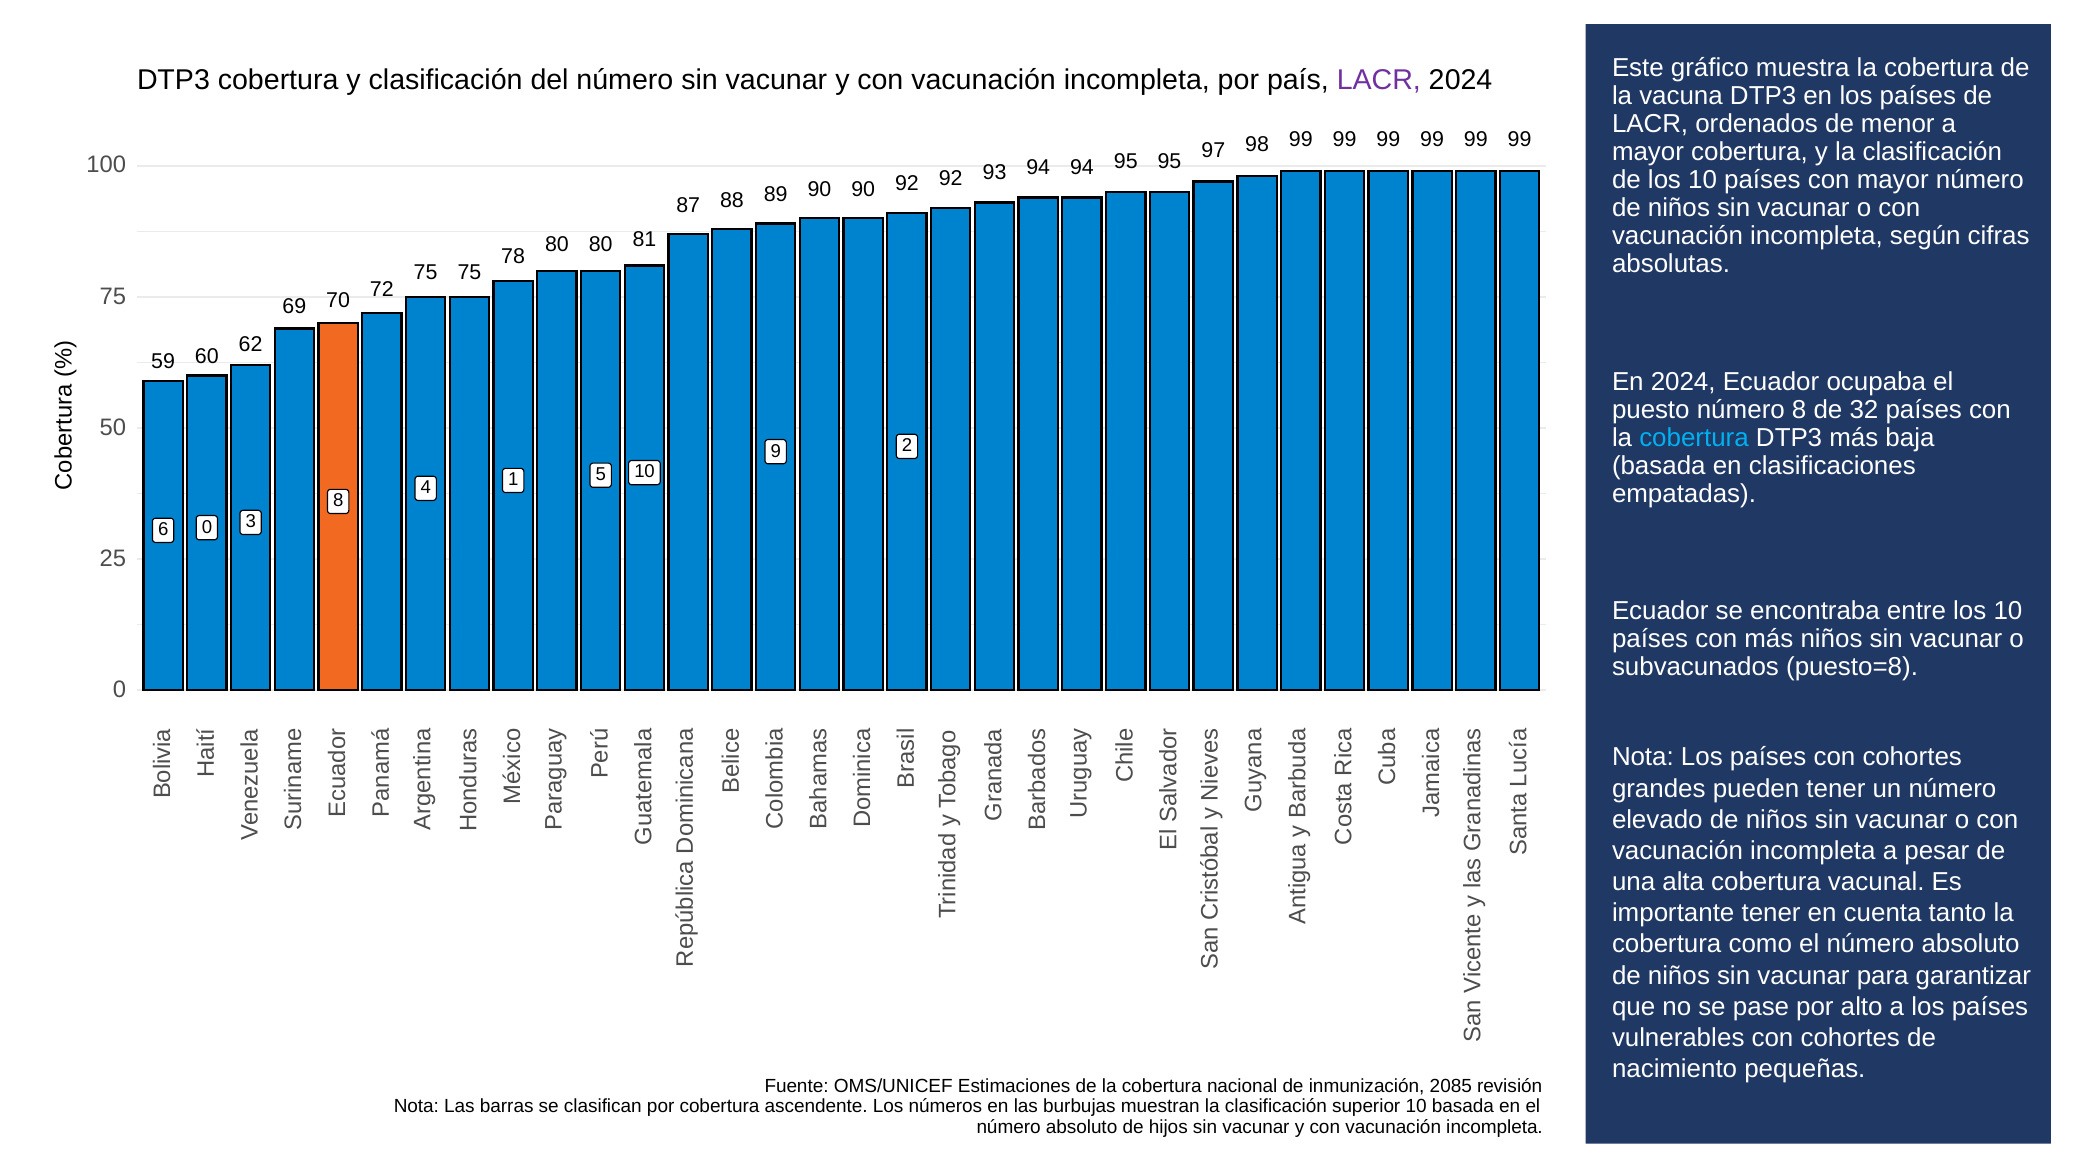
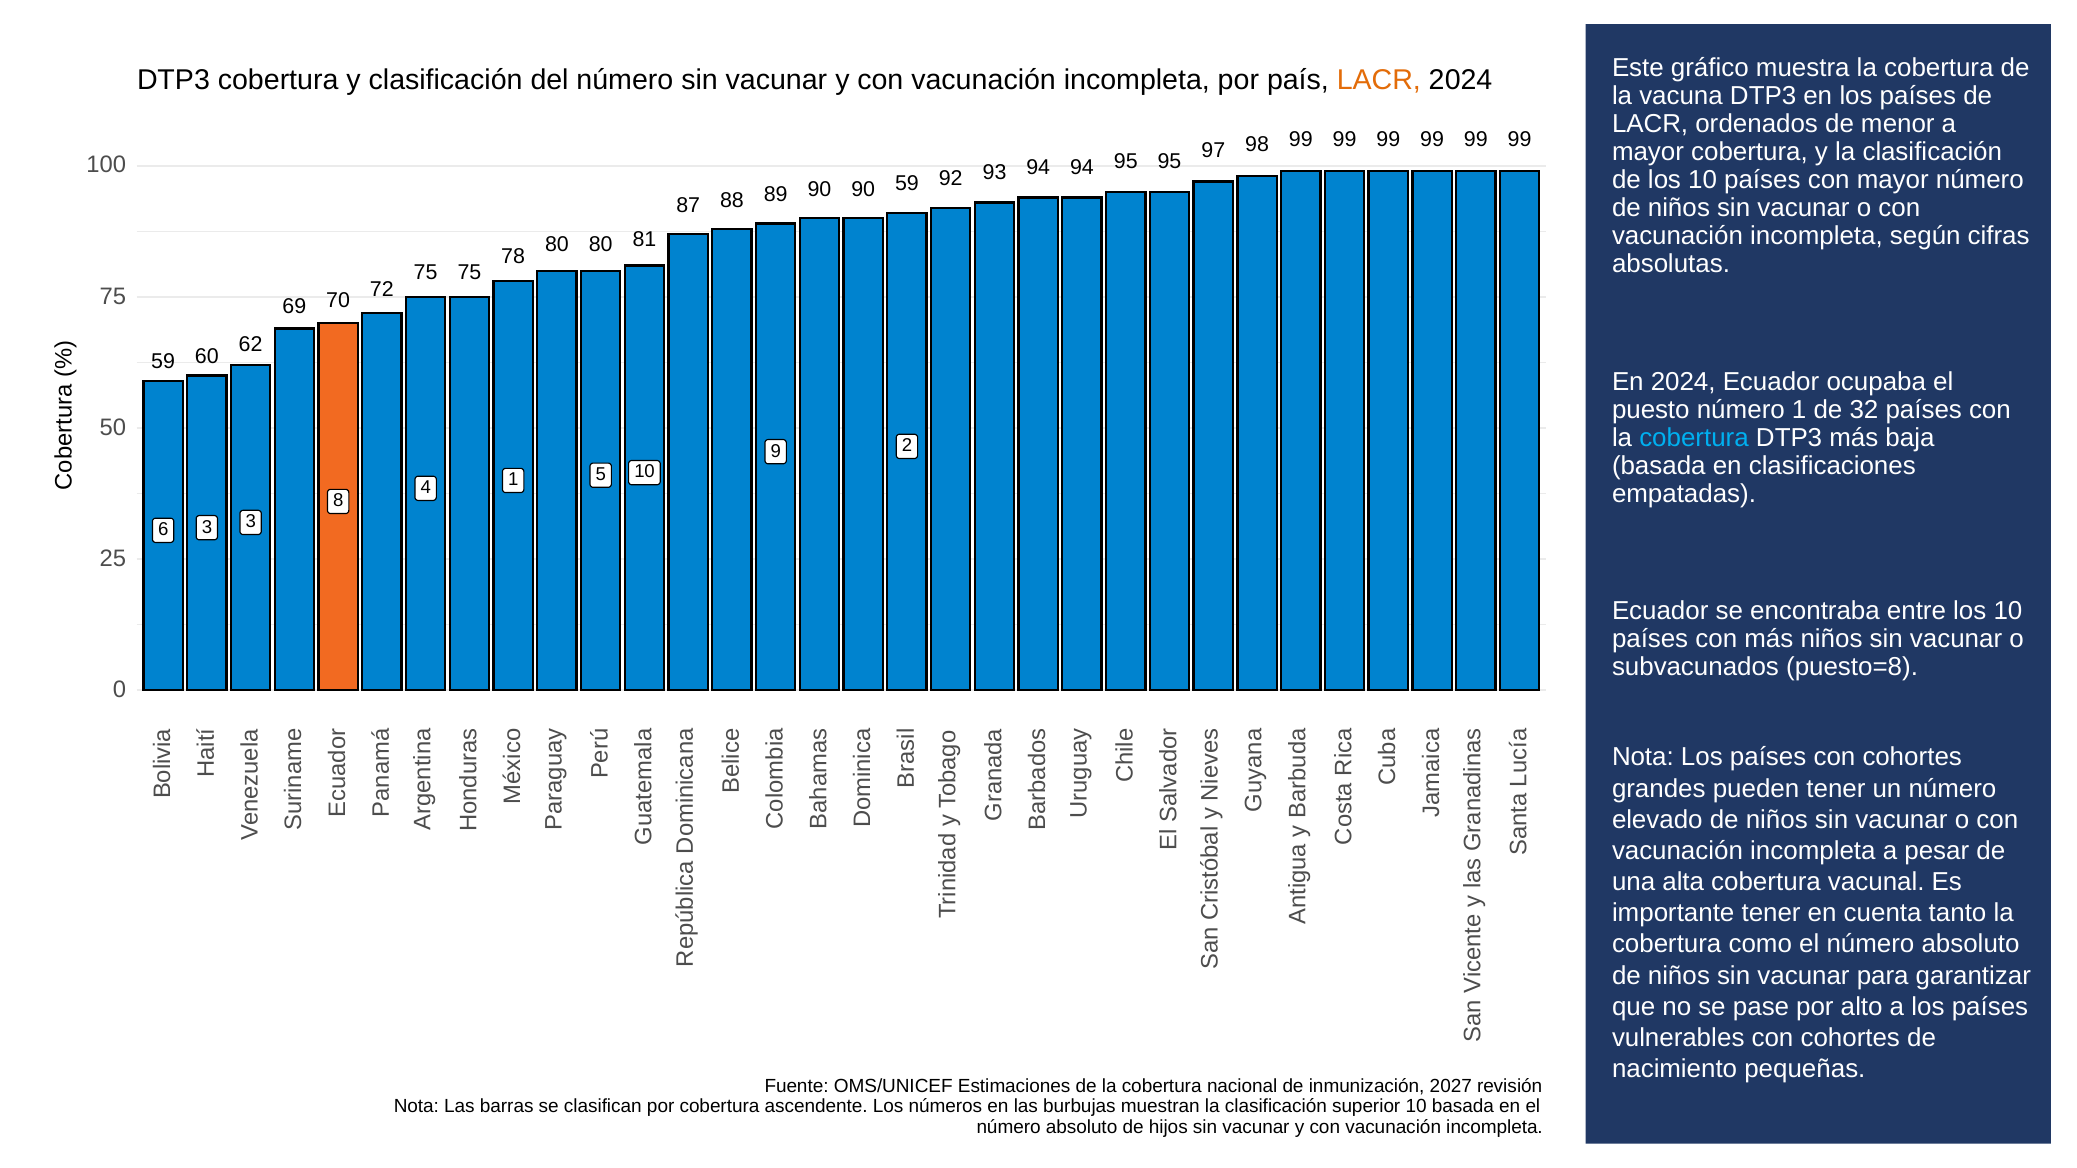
LACR at (1379, 80) colour: purple -> orange
90 92: 92 -> 59
número 8: 8 -> 1
6 0: 0 -> 3
2085: 2085 -> 2027
